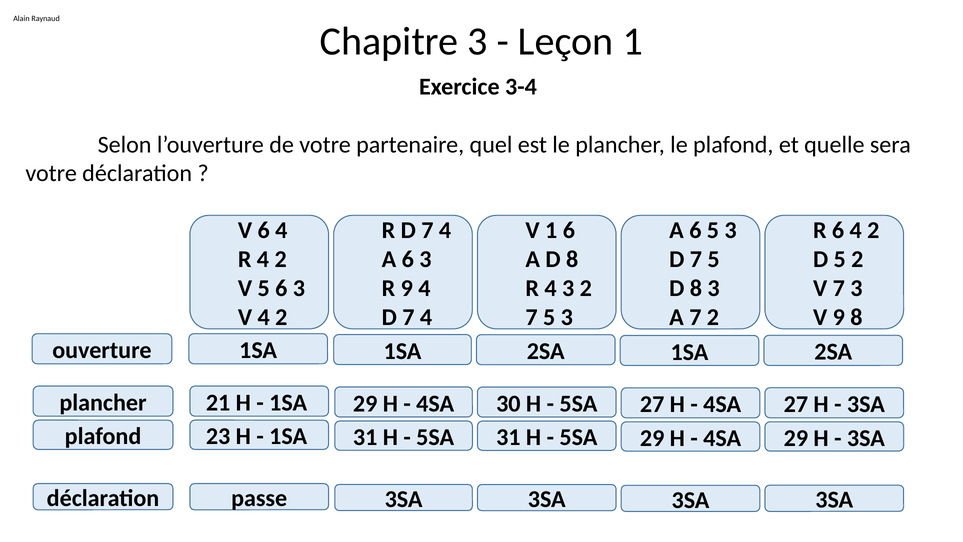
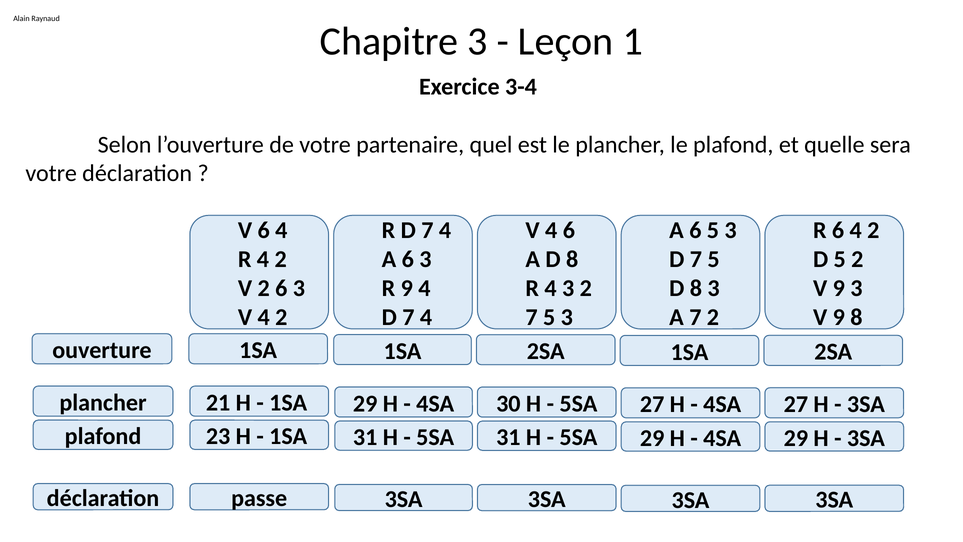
1 at (551, 230): 1 -> 4
5 at (264, 288): 5 -> 2
7 at (839, 288): 7 -> 9
